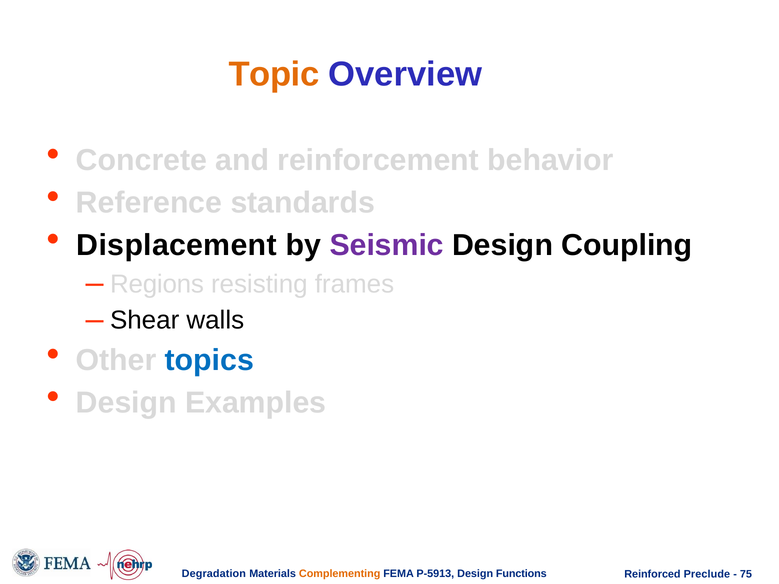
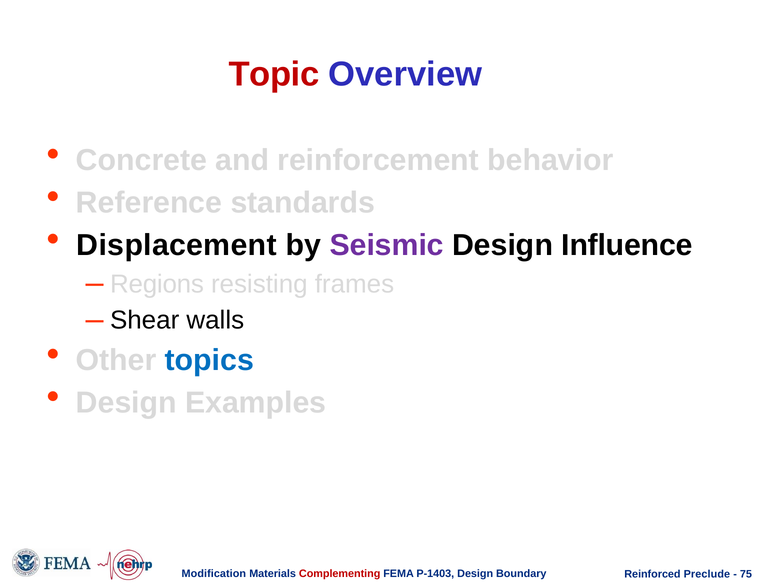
Topic colour: orange -> red
Coupling: Coupling -> Influence
Degradation: Degradation -> Modification
Complementing colour: orange -> red
P-5913: P-5913 -> P-1403
Functions: Functions -> Boundary
